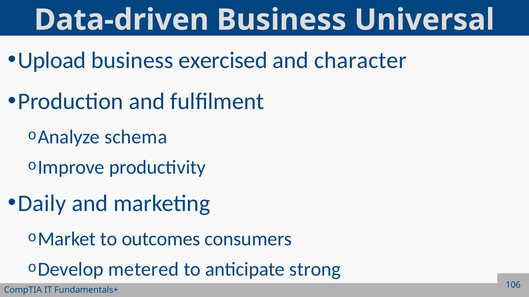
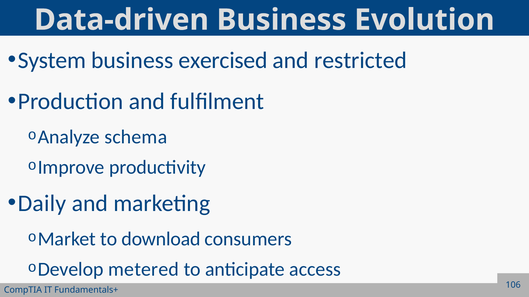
Universal: Universal -> Evolution
Upload: Upload -> System
character: character -> restricted
outcomes: outcomes -> download
strong: strong -> access
